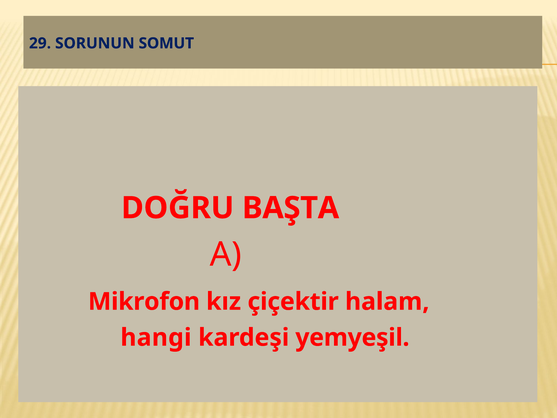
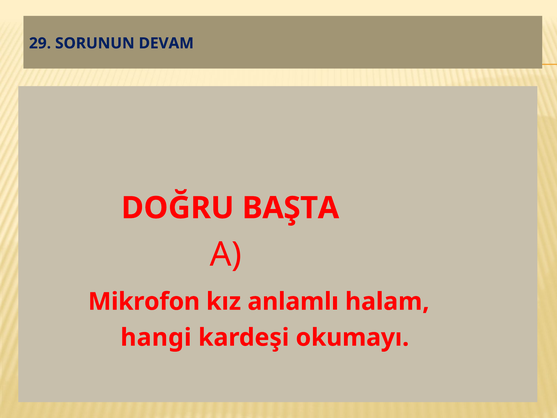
SOMUT: SOMUT -> DEVAM
çiçektir: çiçektir -> anlamlı
yemyeşil: yemyeşil -> okumayı
